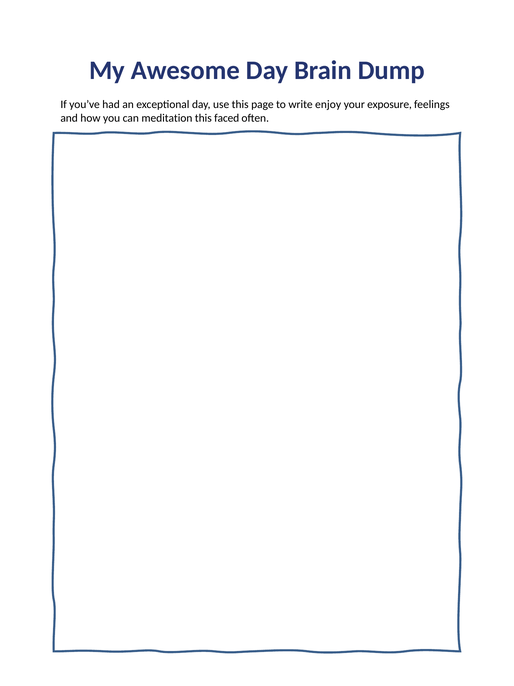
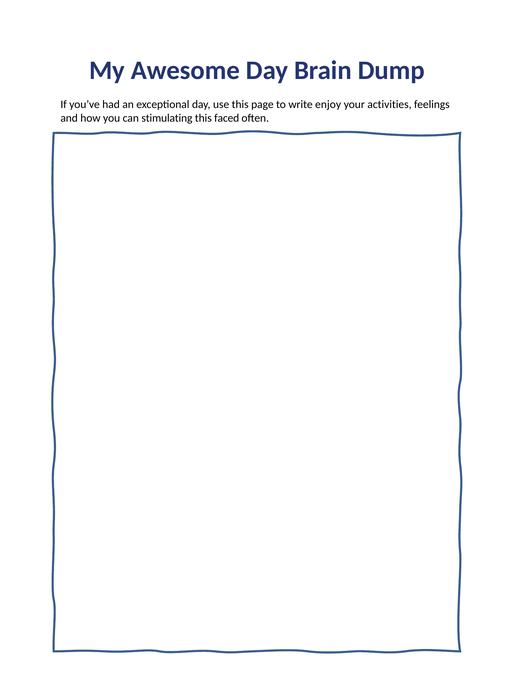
exposure: exposure -> activities
meditation: meditation -> stimulating
